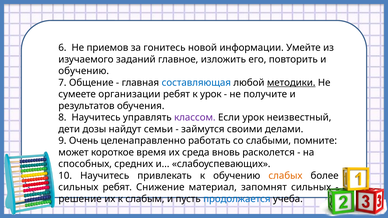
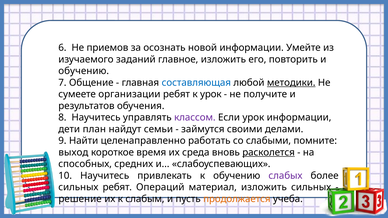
гонитесь: гонитесь -> осознать
урок неизвестный: неизвестный -> информации
дозы: дозы -> план
Очень: Очень -> Найти
может: может -> выход
расколется underline: none -> present
слабых colour: orange -> purple
Снижение: Снижение -> Операций
материал запомнят: запомнят -> изложить
продолжается colour: blue -> orange
